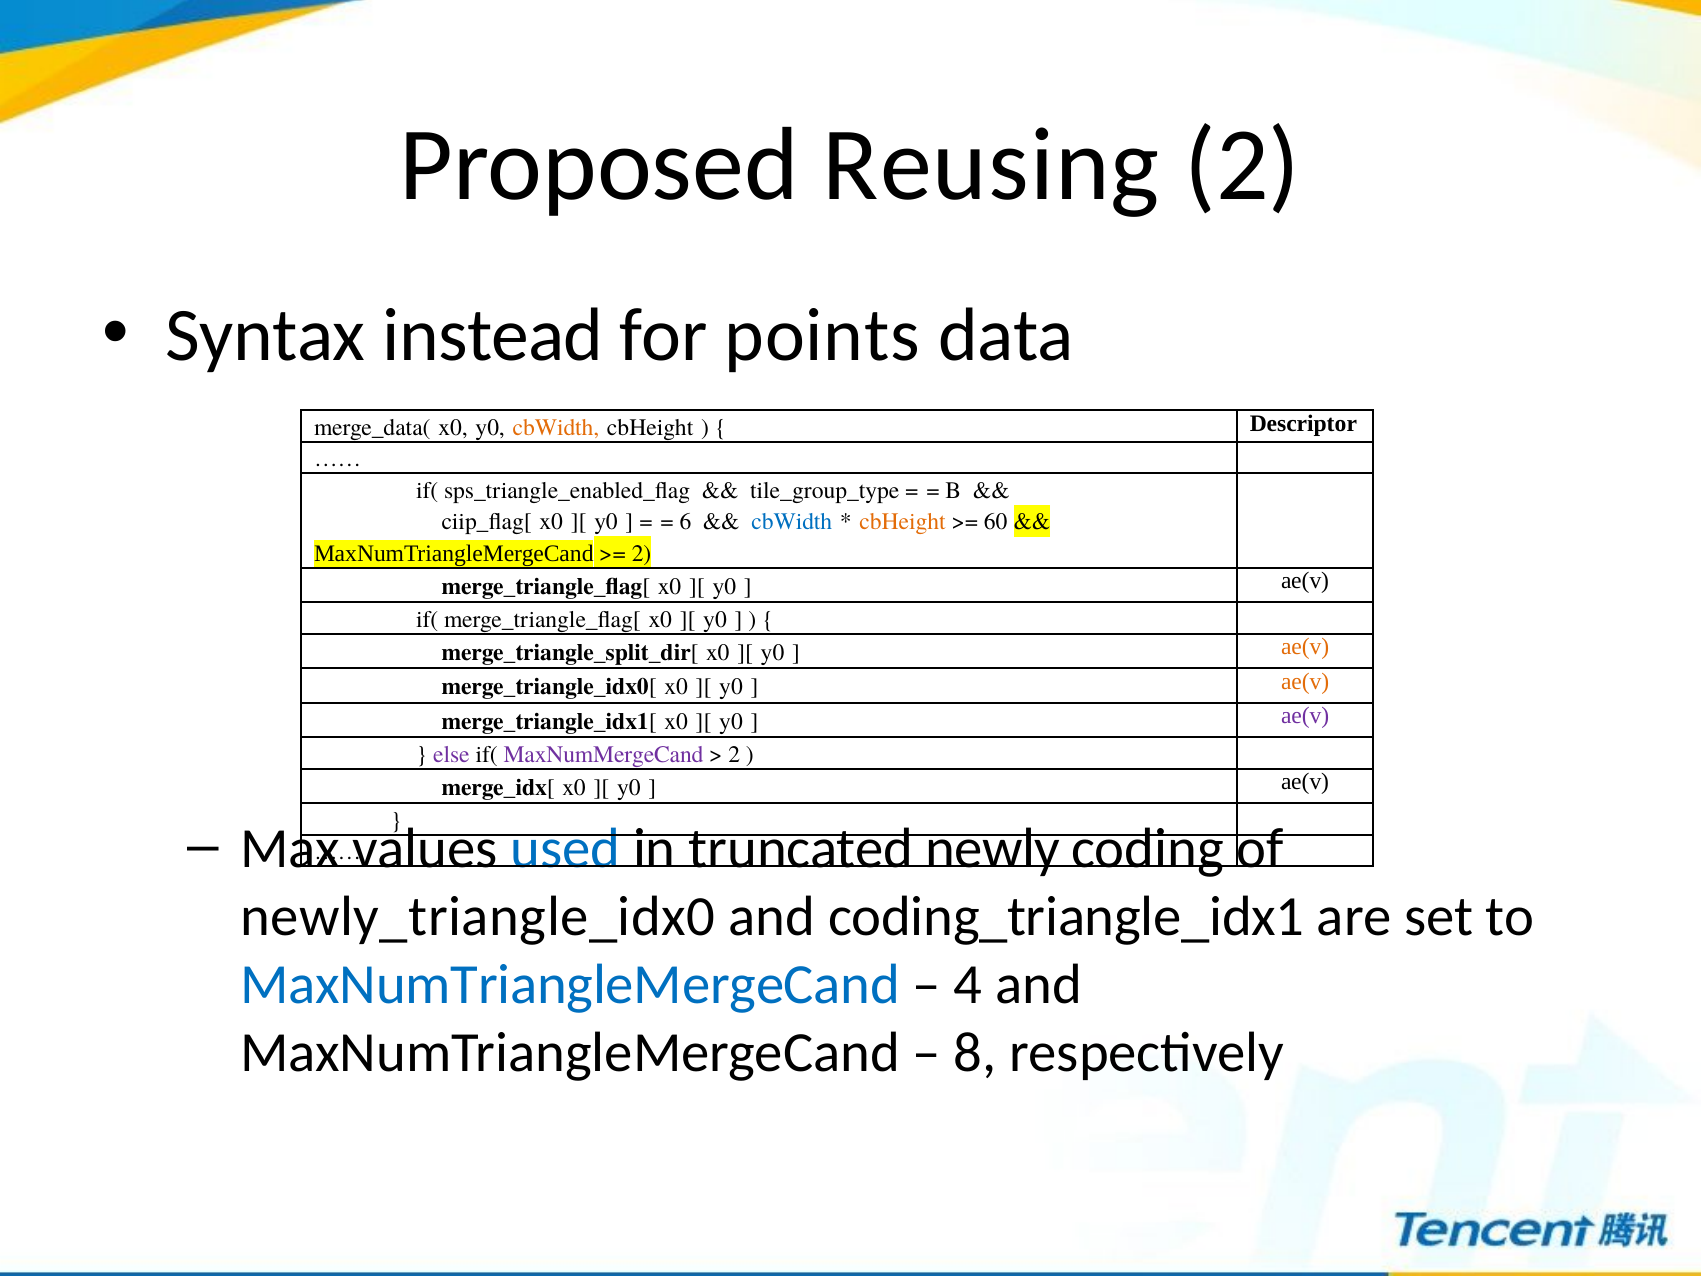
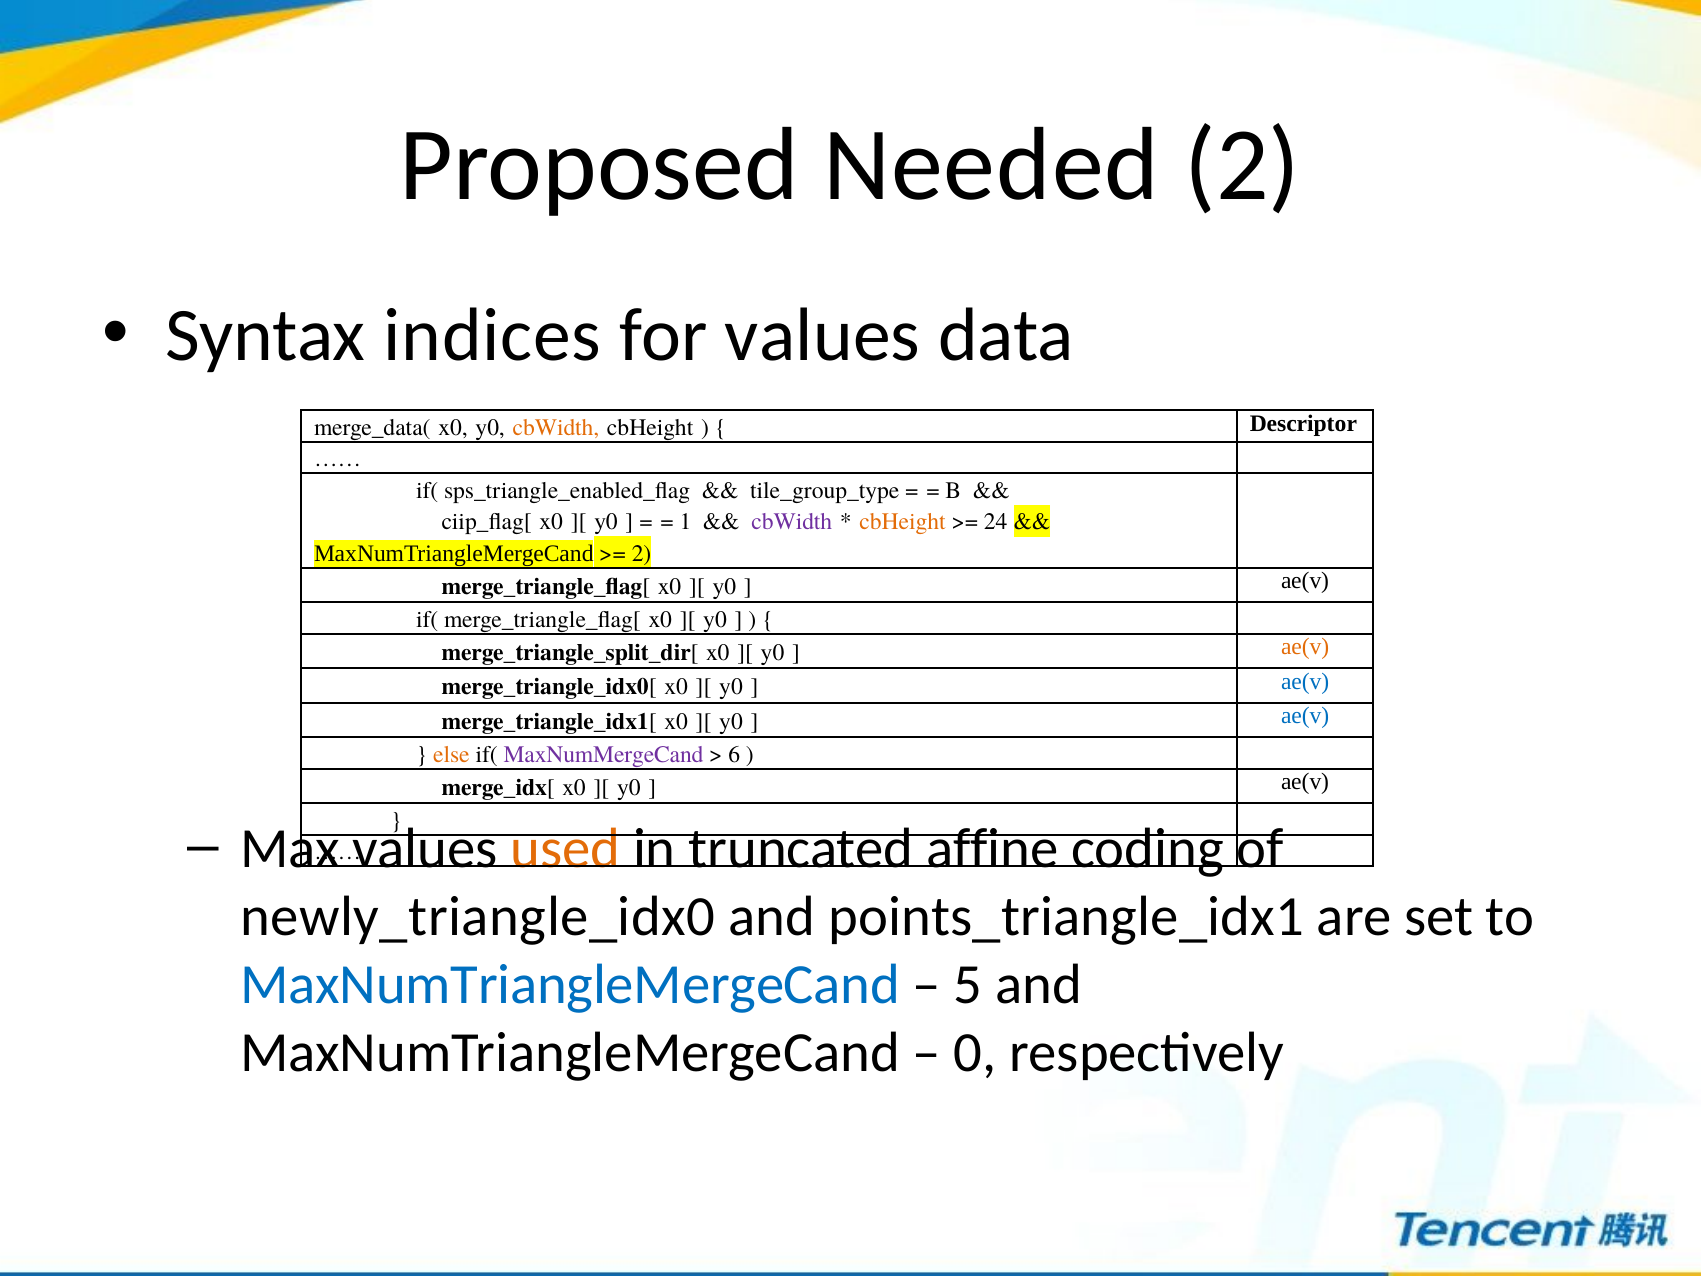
Reusing: Reusing -> Needed
instead: instead -> indices
for points: points -> values
6: 6 -> 1
cbWidth at (792, 522) colour: blue -> purple
60: 60 -> 24
ae(v at (1305, 681) colour: orange -> blue
ae(v at (1305, 716) colour: purple -> blue
else colour: purple -> orange
2 at (734, 754): 2 -> 6
used colour: blue -> orange
newly: newly -> affine
coding_triangle_idx1: coding_triangle_idx1 -> points_triangle_idx1
4: 4 -> 5
8: 8 -> 0
